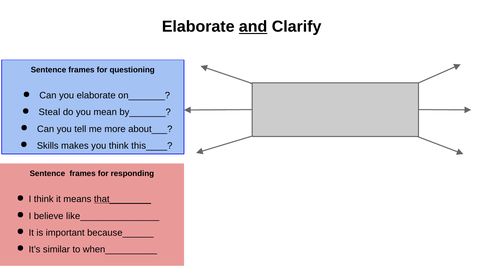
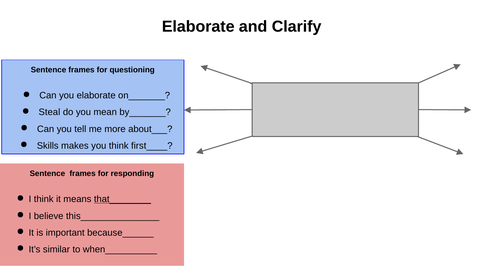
and underline: present -> none
this____: this____ -> first____
like_______________: like_______________ -> this_______________
